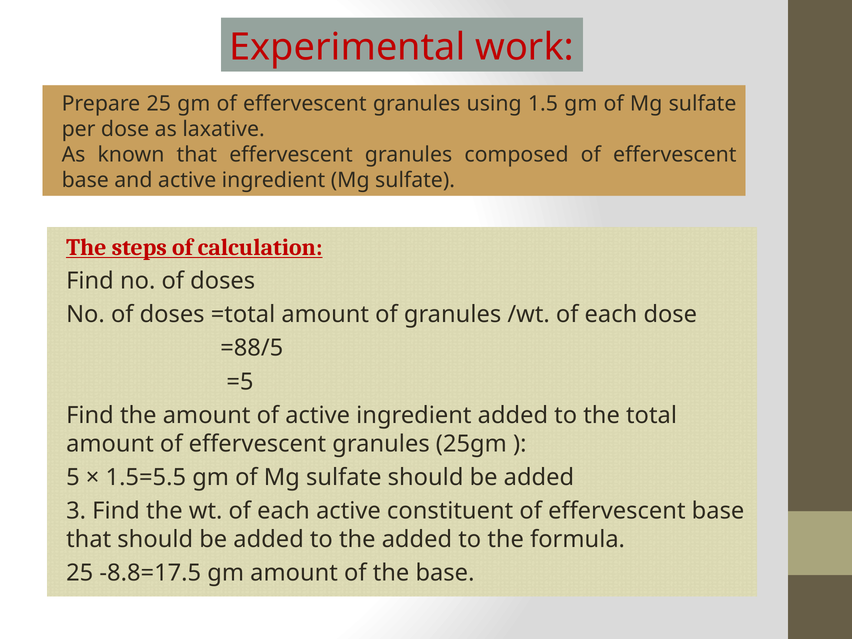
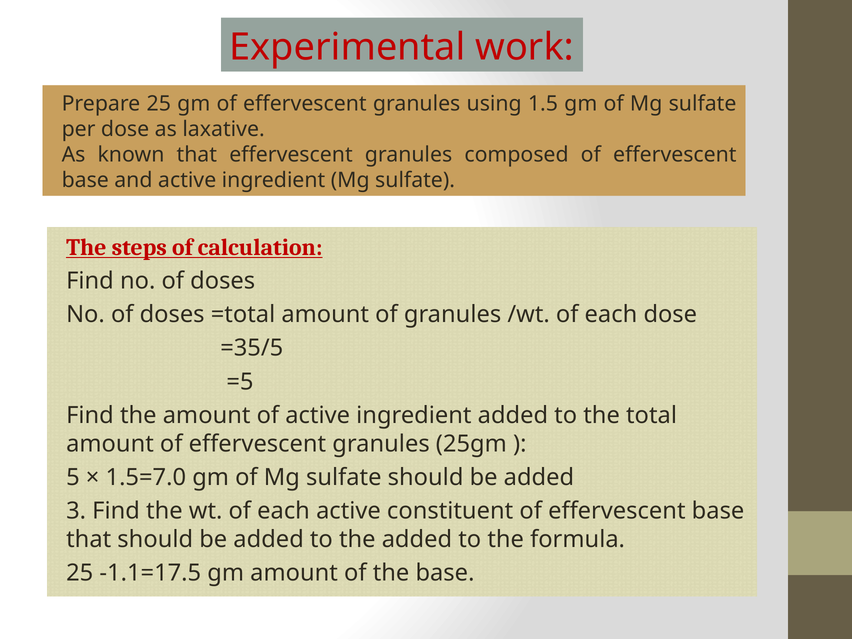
=88/5: =88/5 -> =35/5
1.5=5.5: 1.5=5.5 -> 1.5=7.0
-8.8=17.5: -8.8=17.5 -> -1.1=17.5
